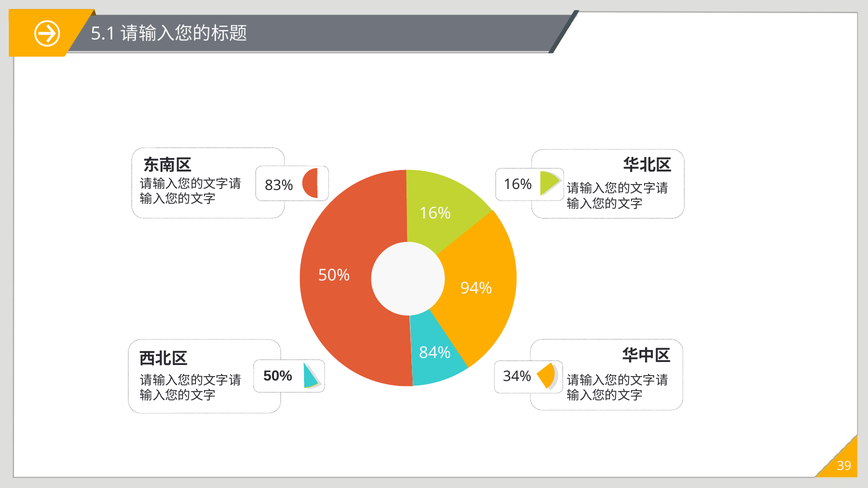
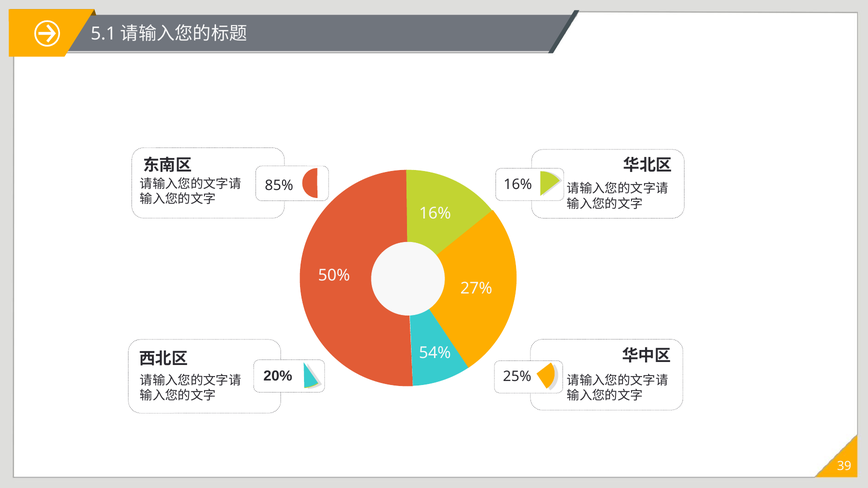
83%: 83% -> 85%
94%: 94% -> 27%
84%: 84% -> 54%
50% at (278, 376): 50% -> 20%
34%: 34% -> 25%
